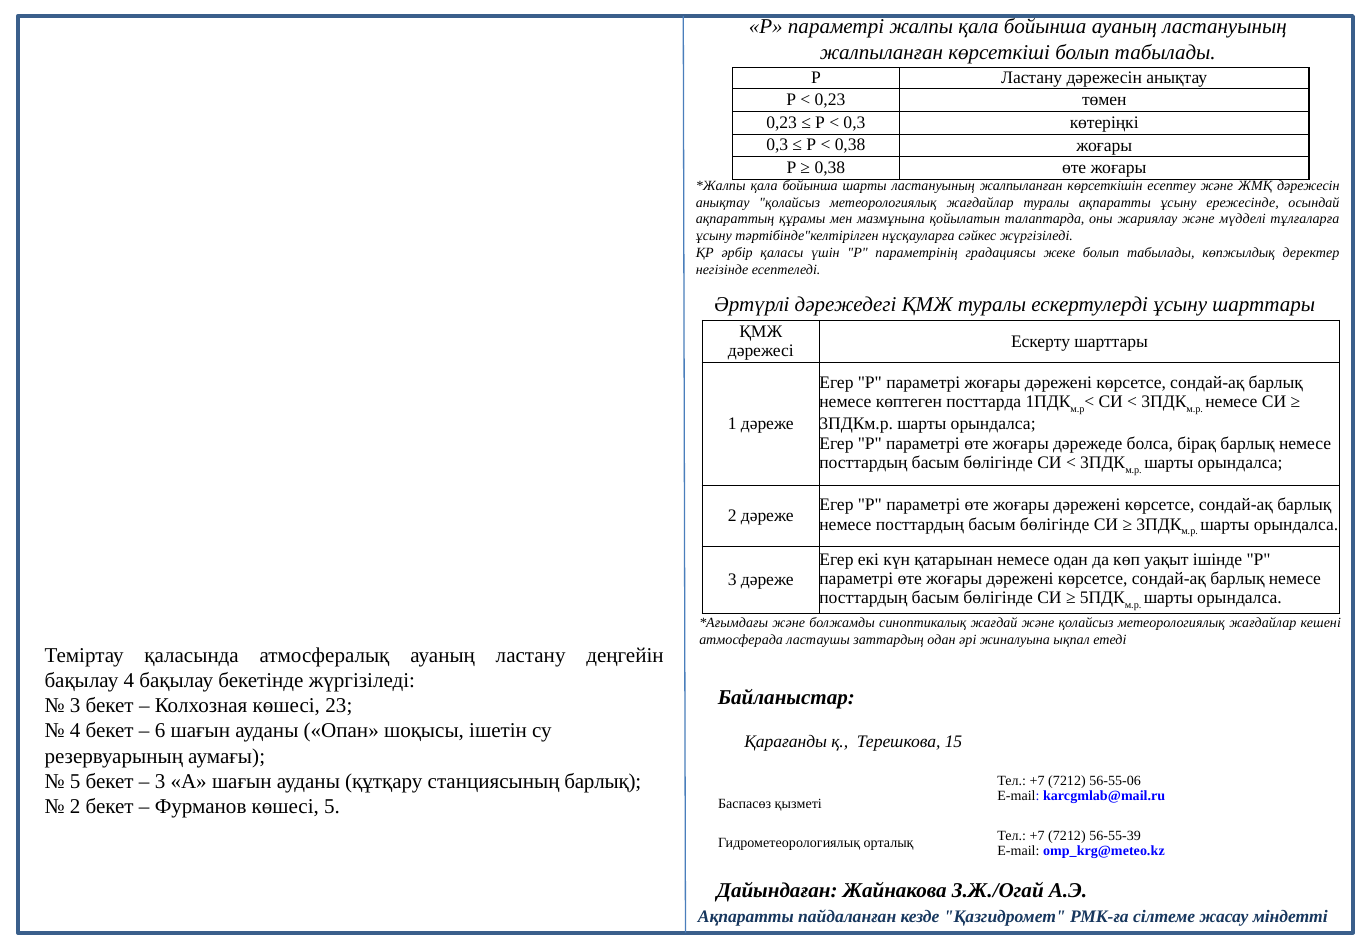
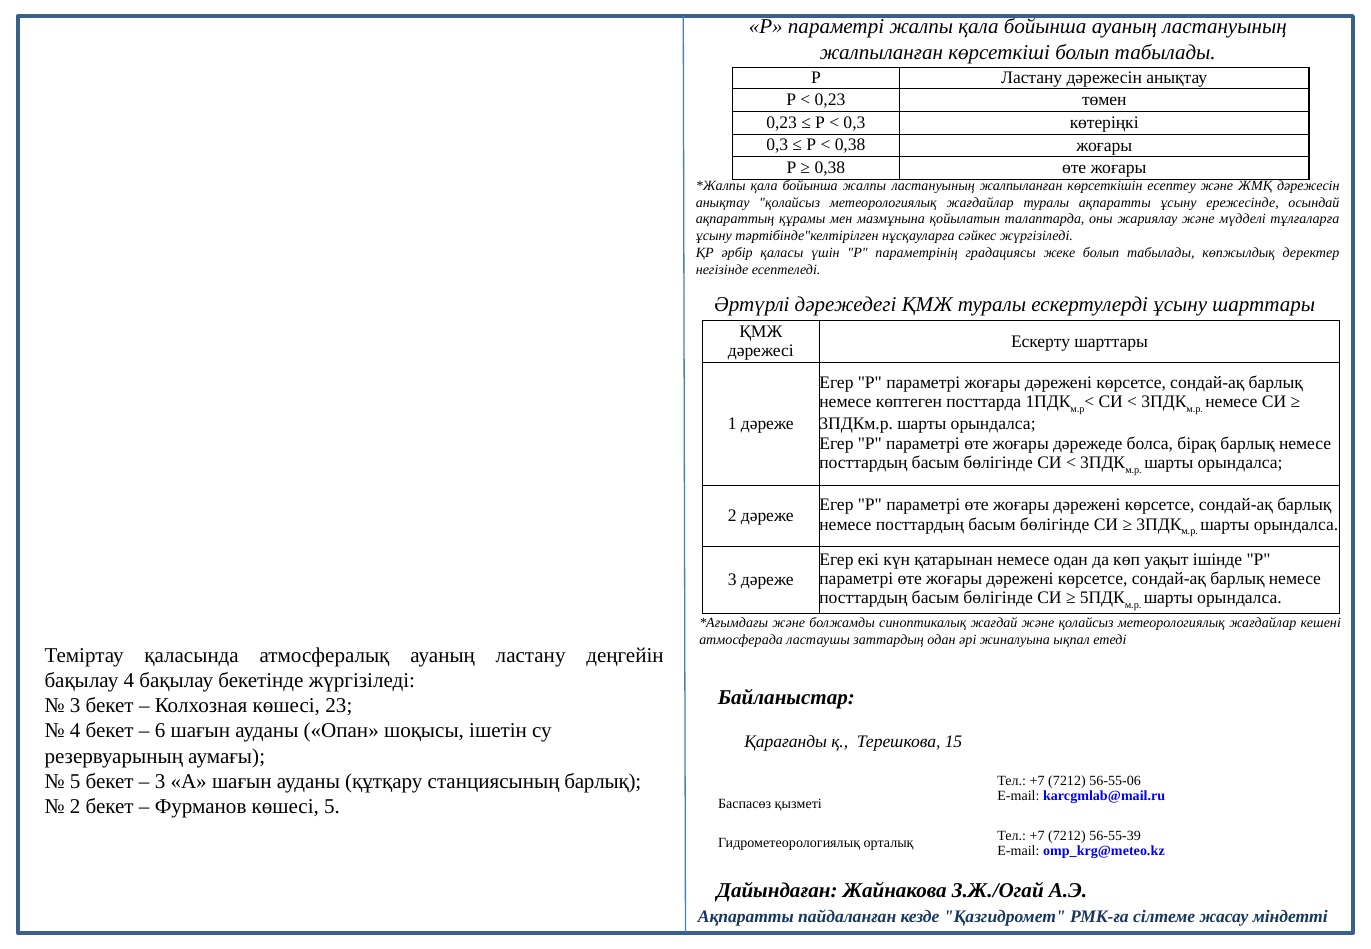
бойынша шарты: шарты -> жалпы
